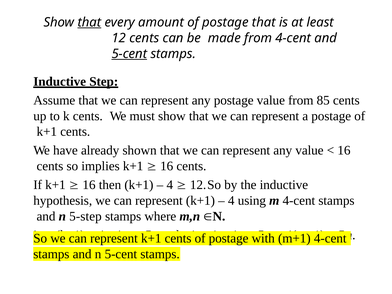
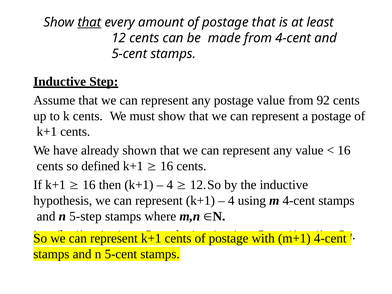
5-cent at (129, 54) underline: present -> none
85: 85 -> 92
implies: implies -> defined
